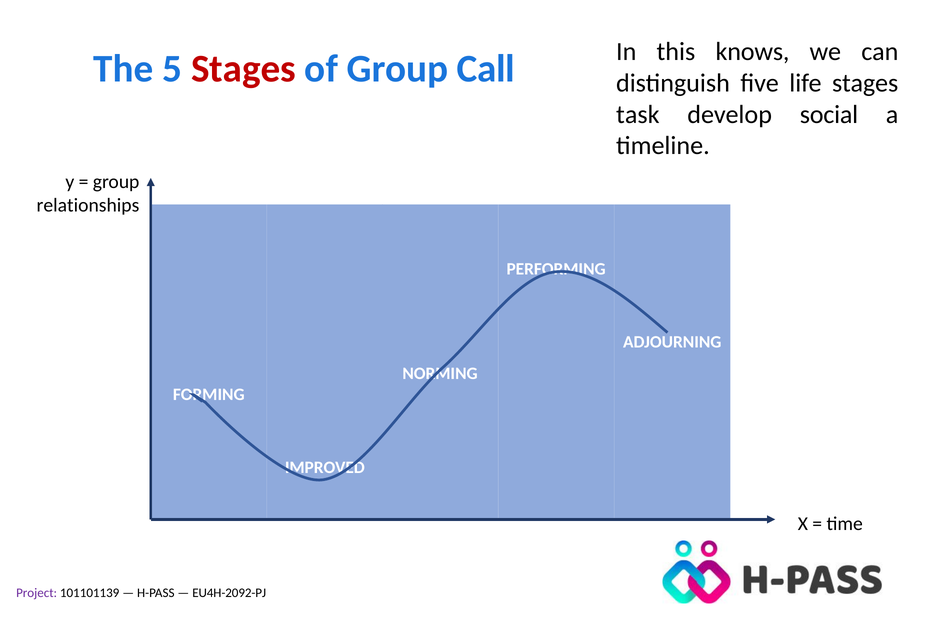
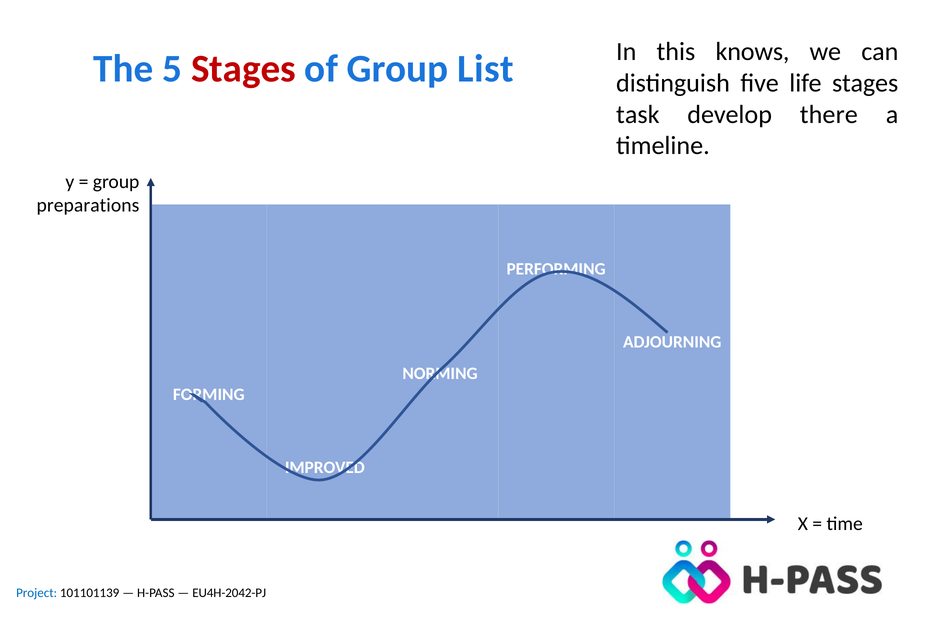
Call: Call -> List
social: social -> there
relationships: relationships -> preparations
Project colour: purple -> blue
EU4H-2092-PJ: EU4H-2092-PJ -> EU4H-2042-PJ
